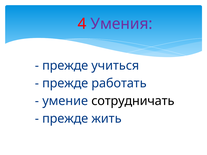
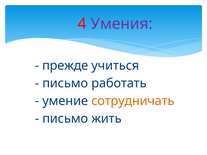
прежде at (65, 83): прежде -> письмо
сотрудничать colour: black -> orange
прежде at (65, 119): прежде -> письмо
